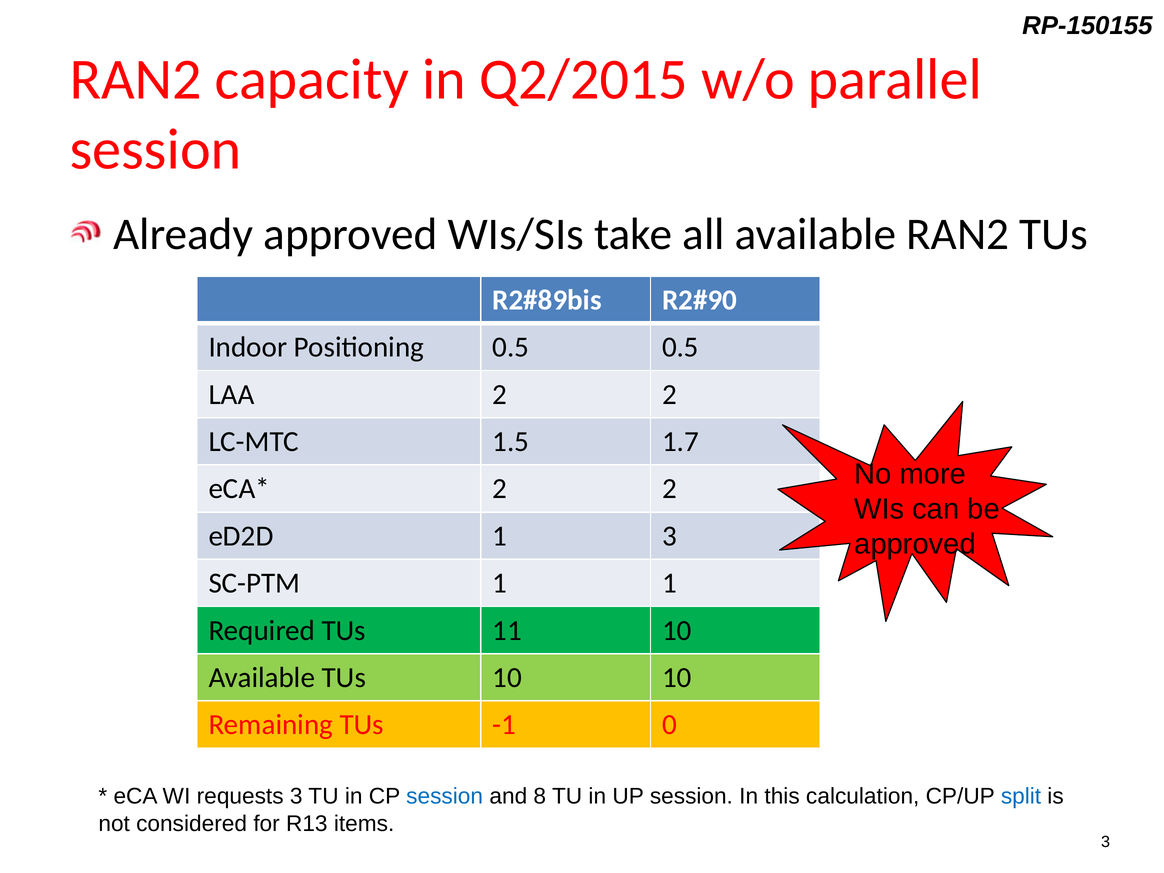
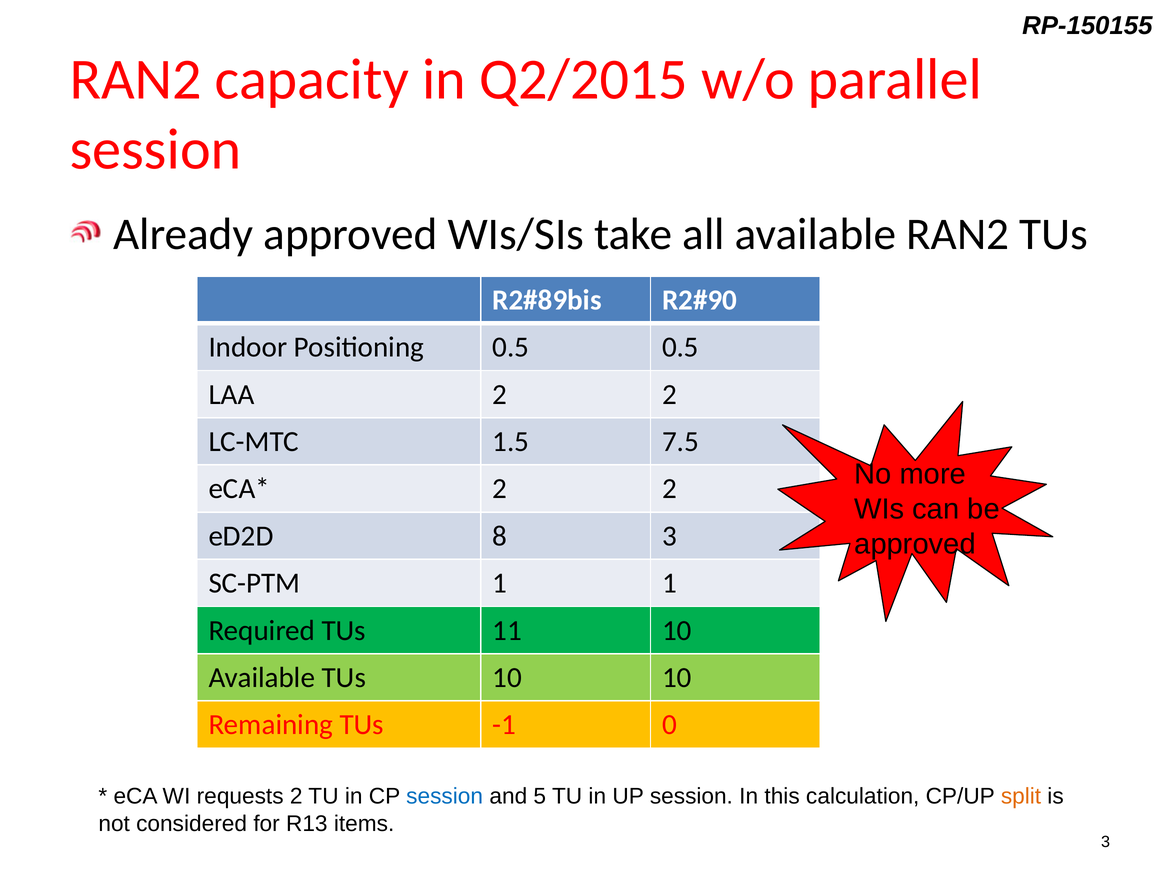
1.7: 1.7 -> 7.5
eD2D 1: 1 -> 8
requests 3: 3 -> 2
8: 8 -> 5
split colour: blue -> orange
